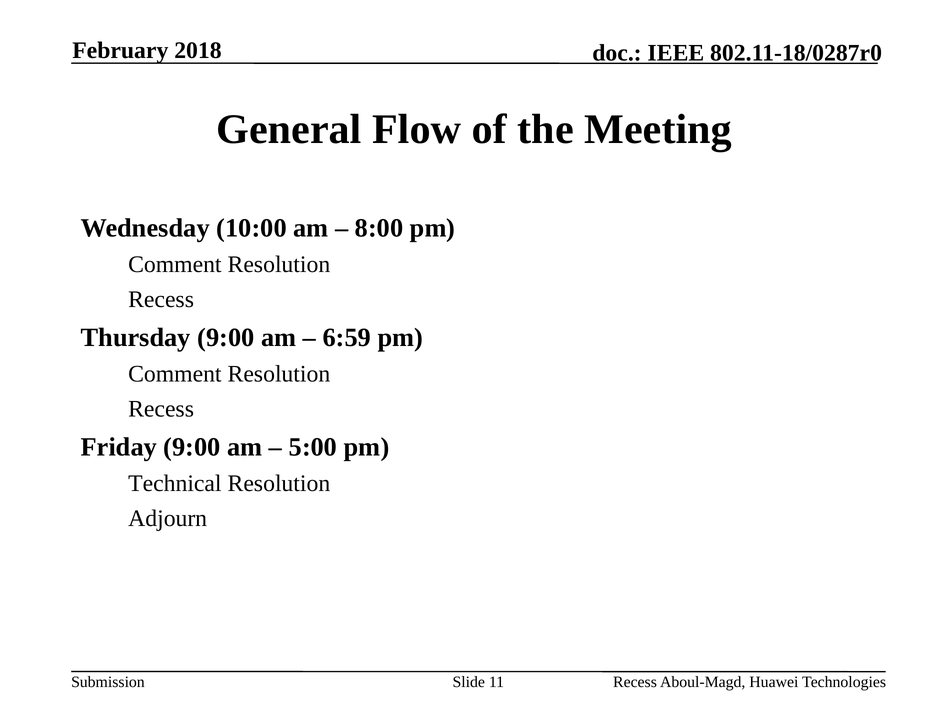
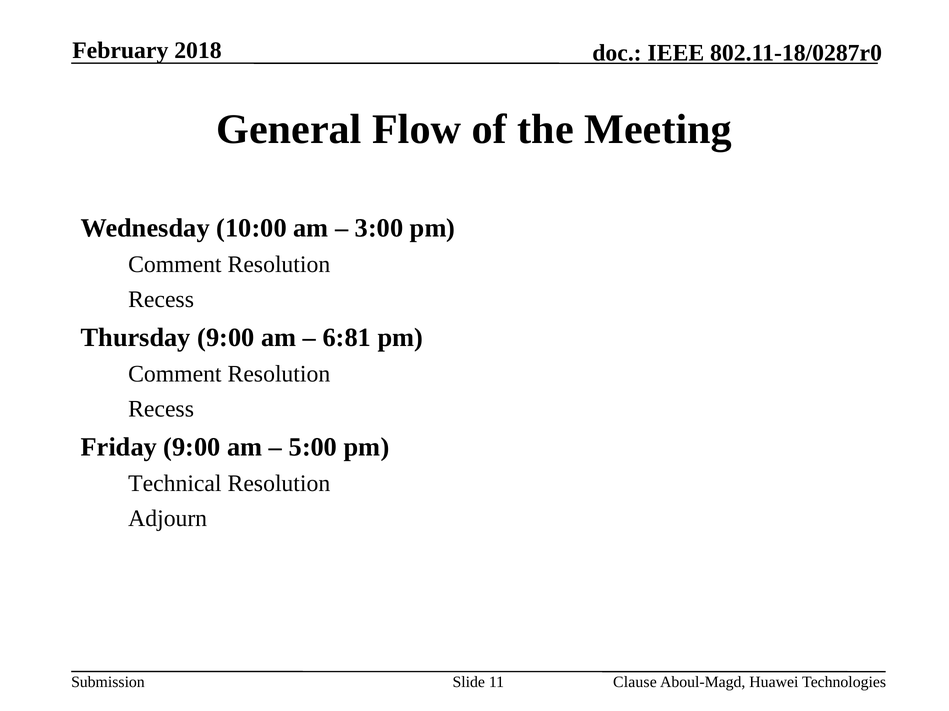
8:00: 8:00 -> 3:00
6:59: 6:59 -> 6:81
Recess at (635, 683): Recess -> Clause
